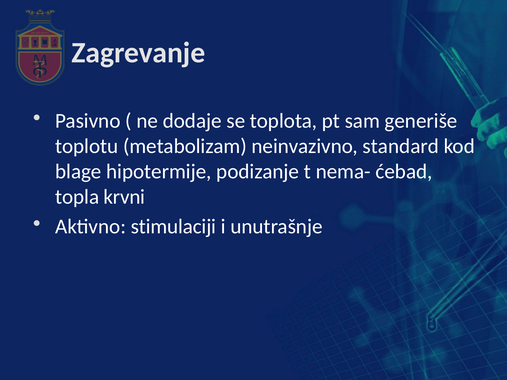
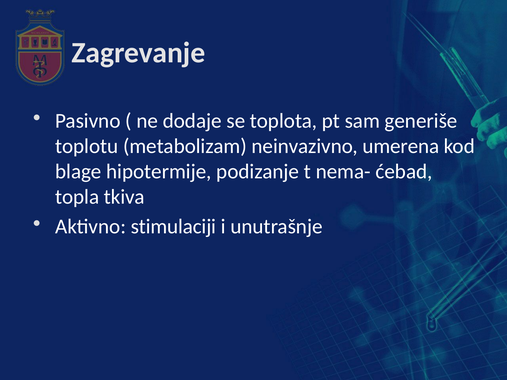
standard: standard -> umerena
krvni: krvni -> tkiva
